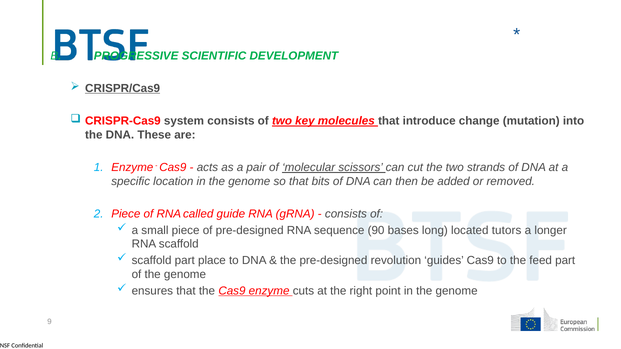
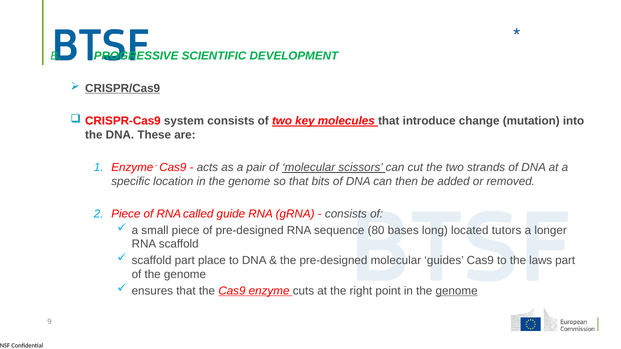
90: 90 -> 80
pre-designed revolution: revolution -> molecular
feed: feed -> laws
genome at (457, 291) underline: none -> present
